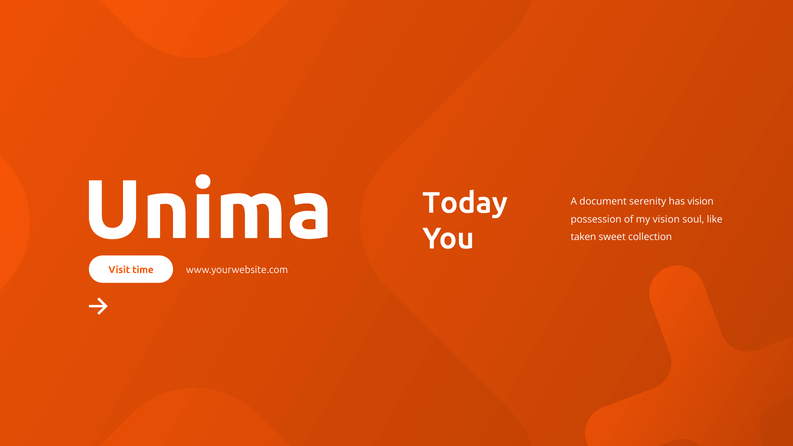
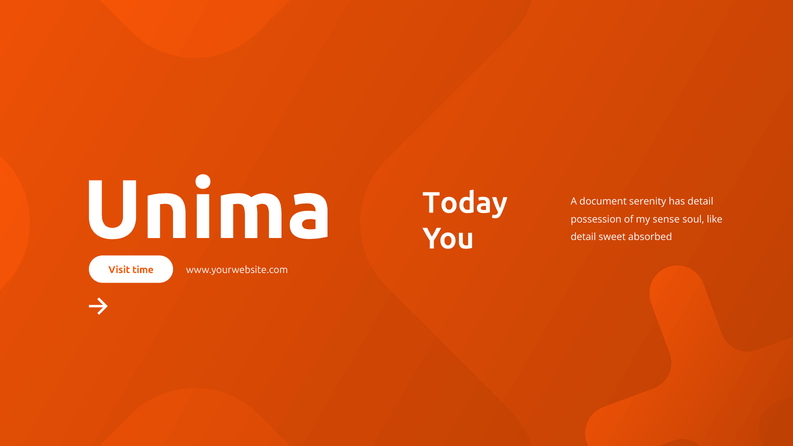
has vision: vision -> detail
my vision: vision -> sense
taken at (583, 237): taken -> detail
collection: collection -> absorbed
